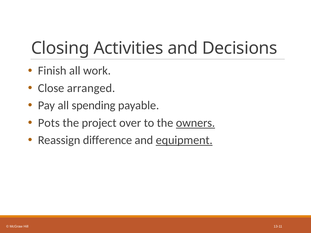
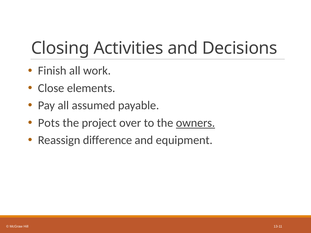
arranged: arranged -> elements
spending: spending -> assumed
equipment underline: present -> none
